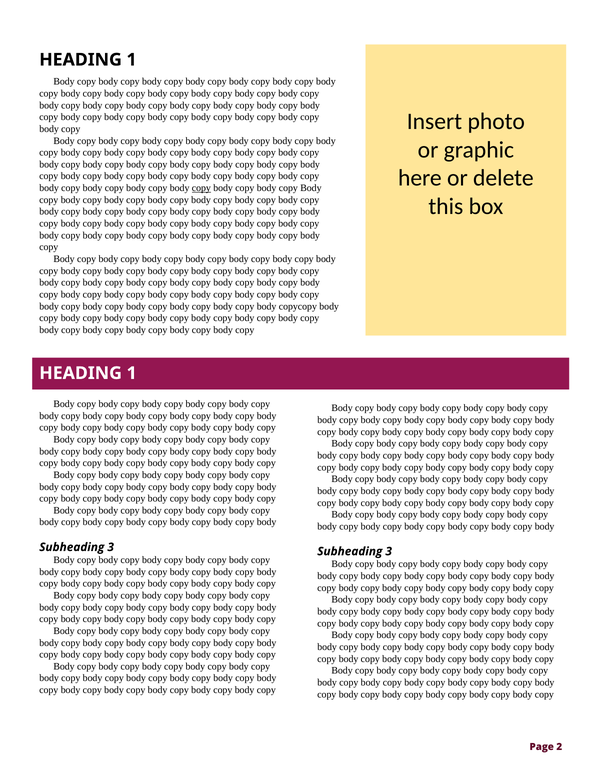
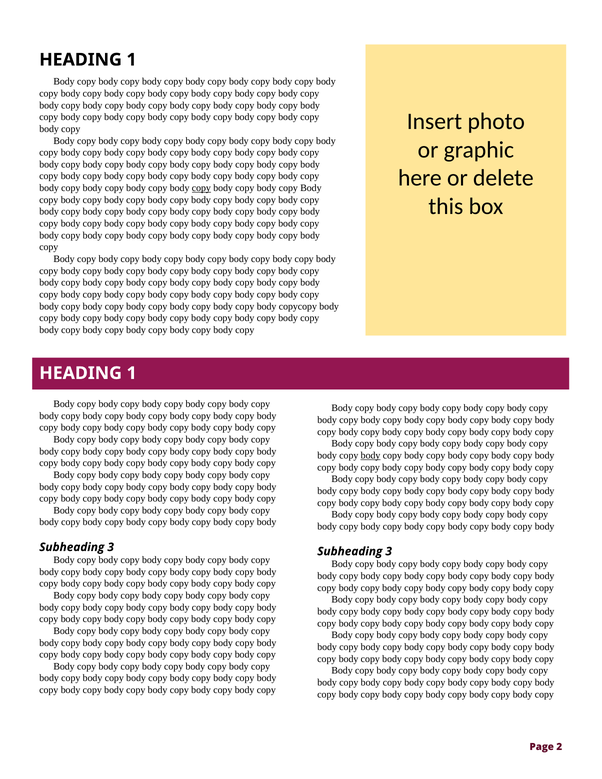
body at (371, 456) underline: none -> present
